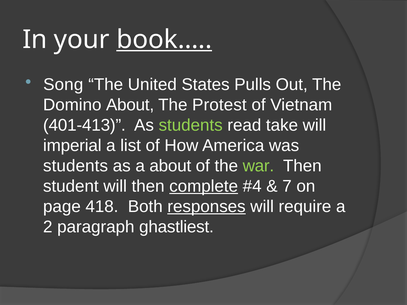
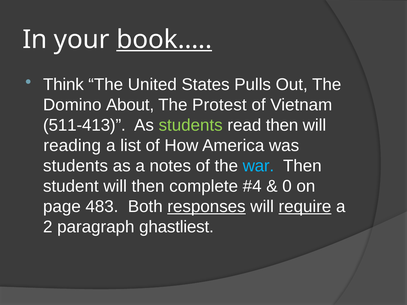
Song: Song -> Think
401-413: 401-413 -> 511-413
read take: take -> then
imperial: imperial -> reading
a about: about -> notes
war colour: light green -> light blue
complete underline: present -> none
7: 7 -> 0
418: 418 -> 483
require underline: none -> present
